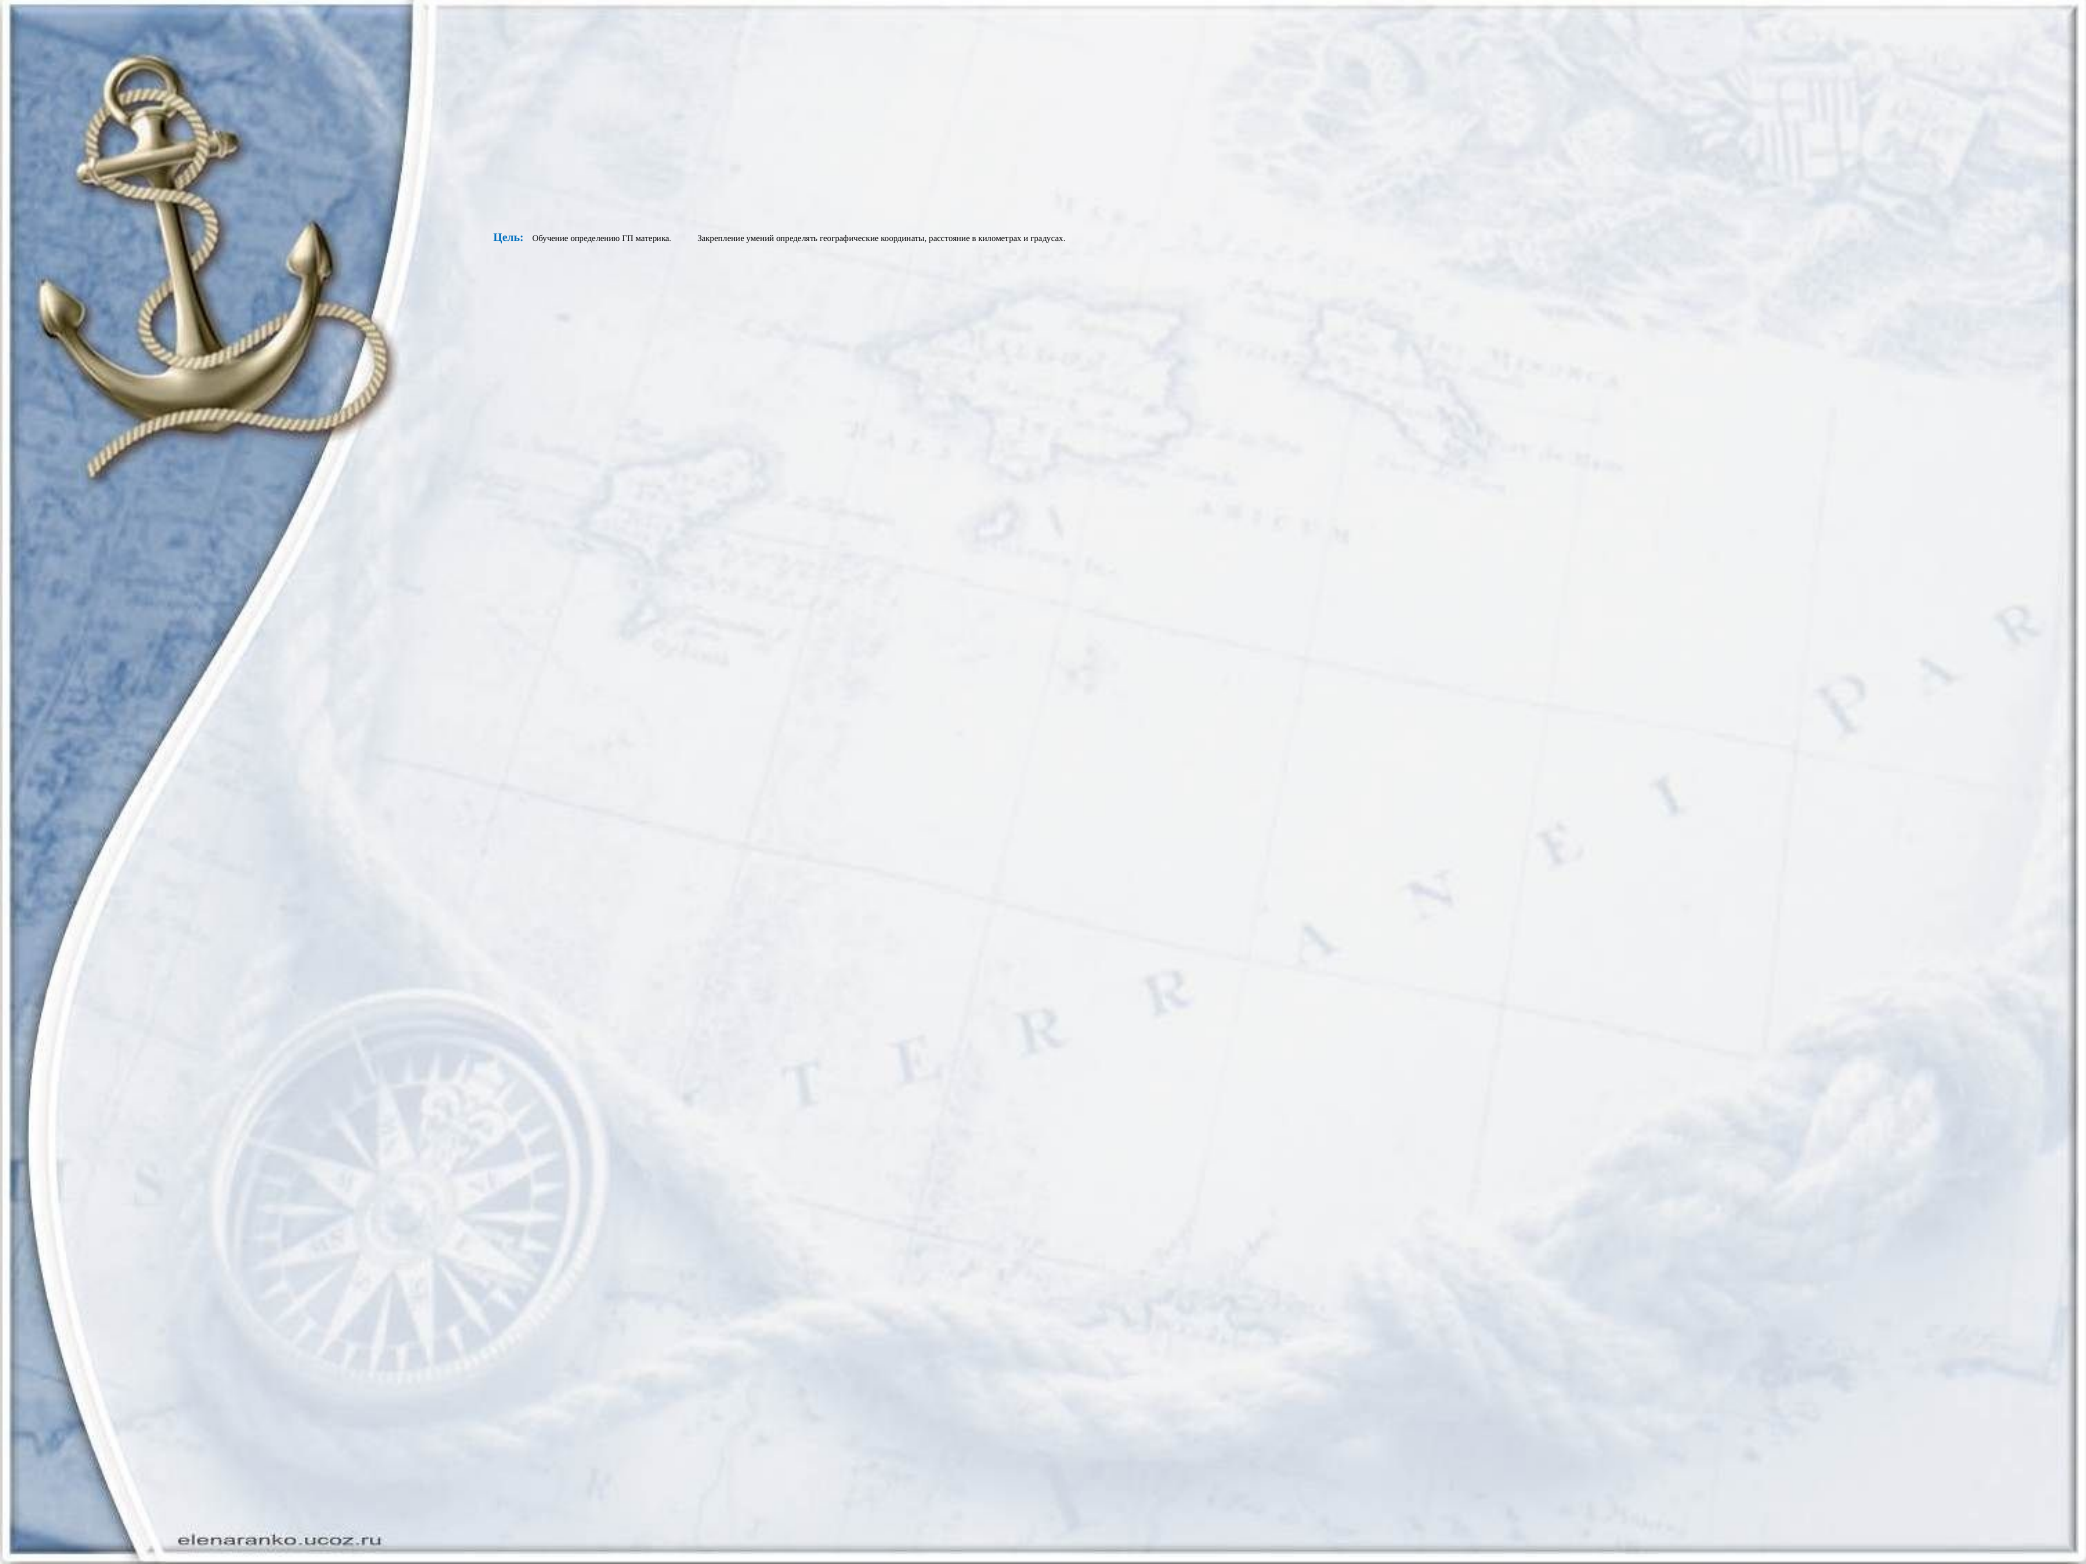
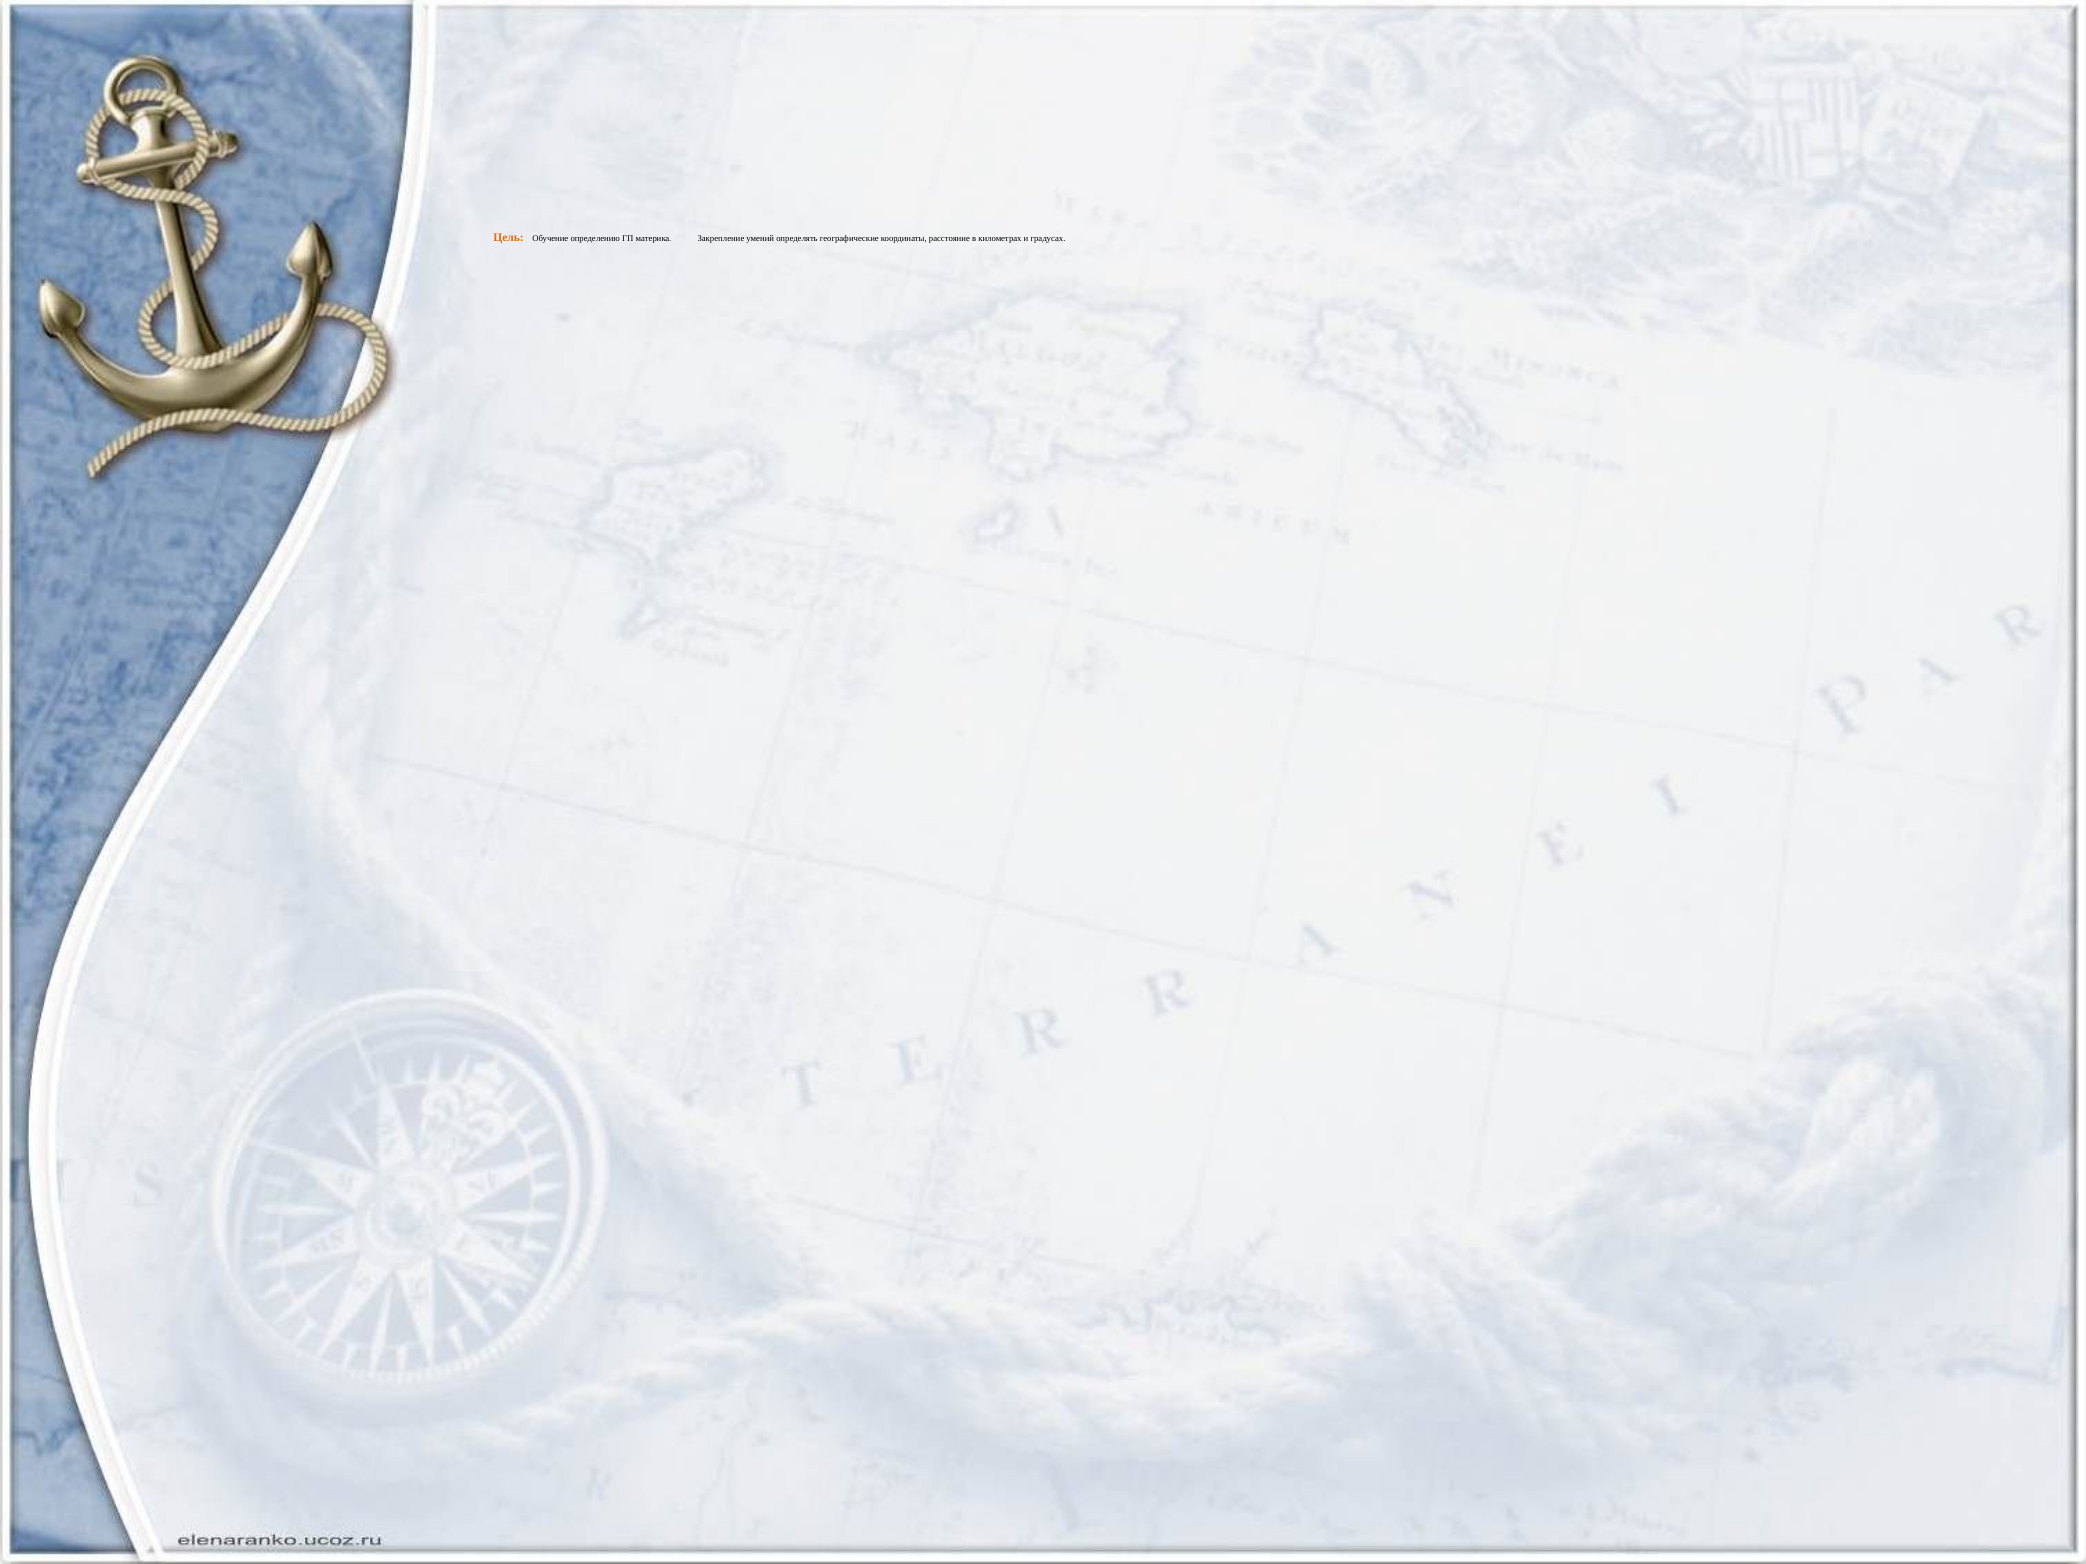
Цель colour: blue -> orange
